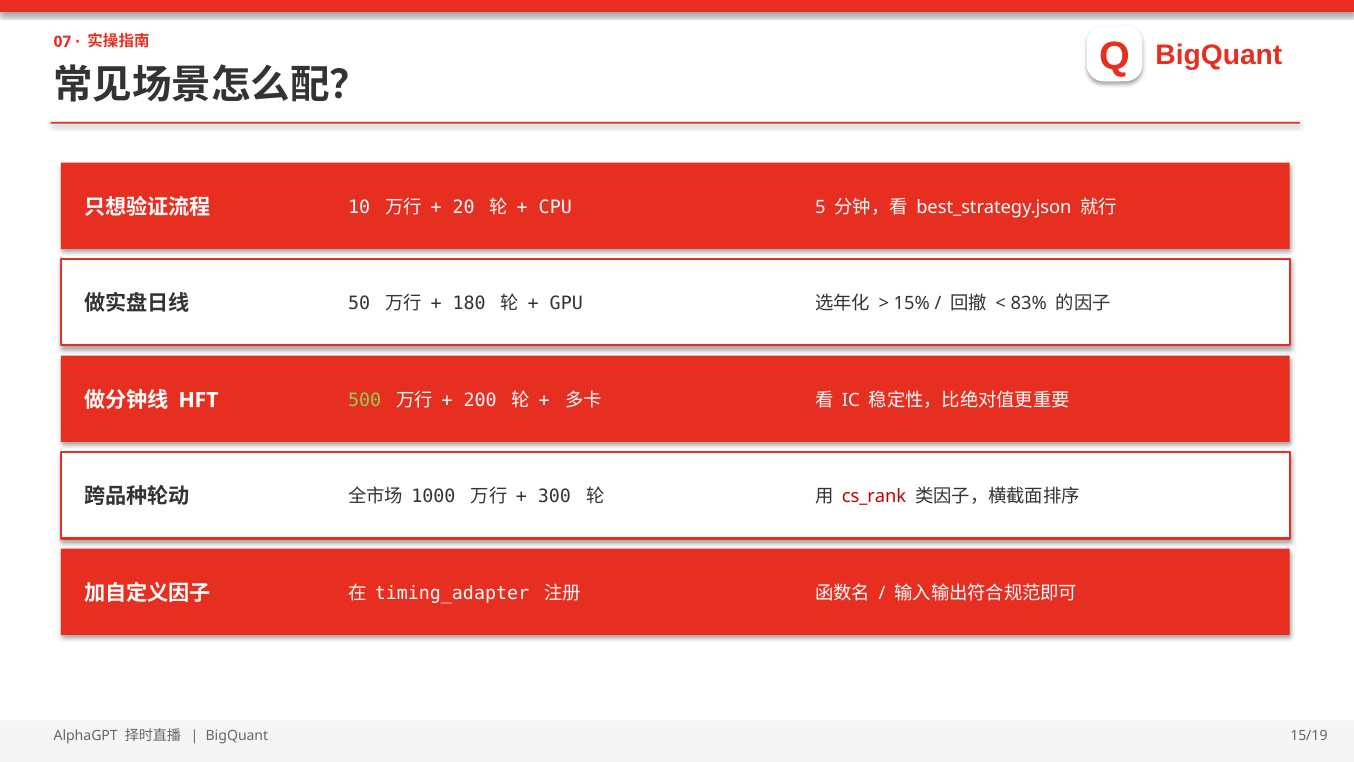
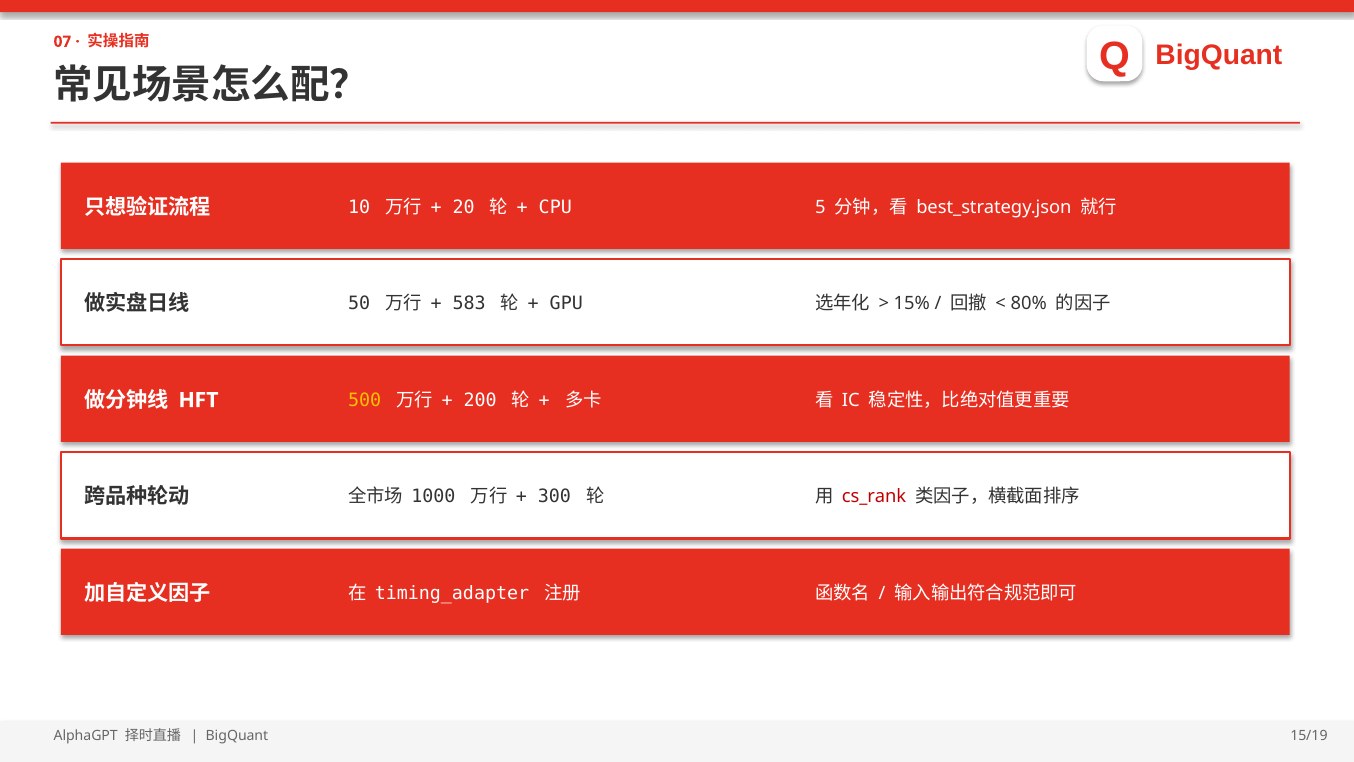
180: 180 -> 583
83%: 83% -> 80%
500 colour: light green -> yellow
